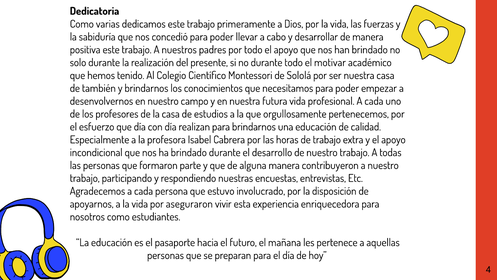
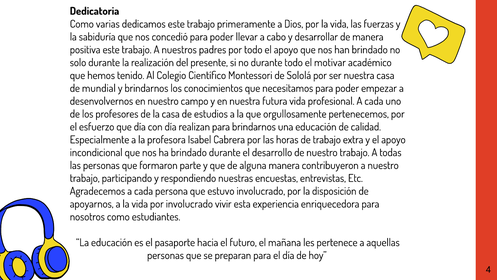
también: también -> mundial
por aseguraron: aseguraron -> involucrado
